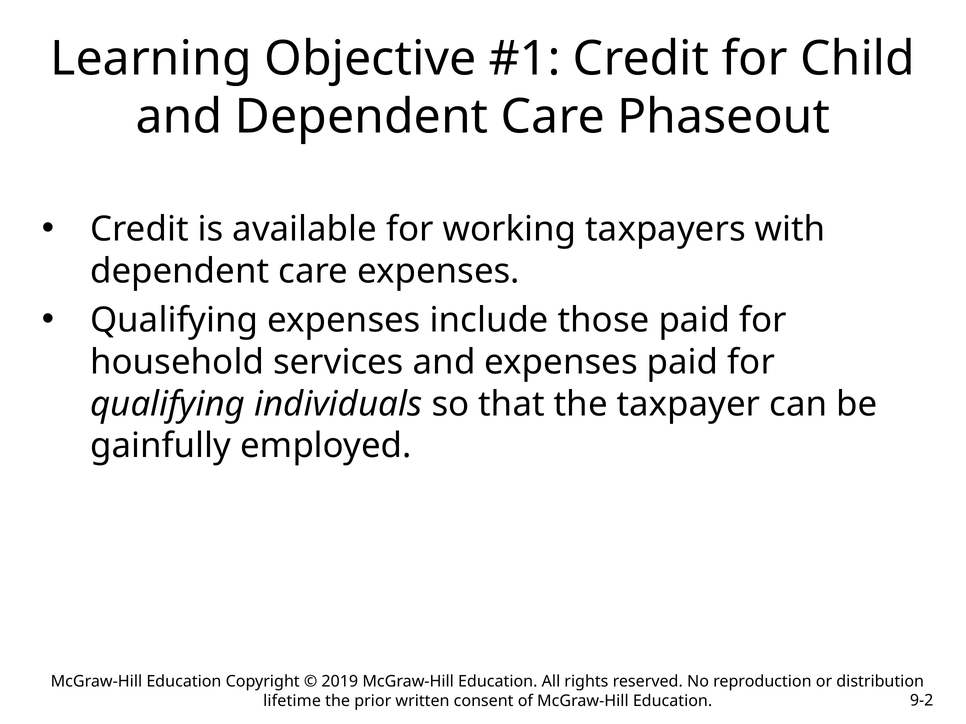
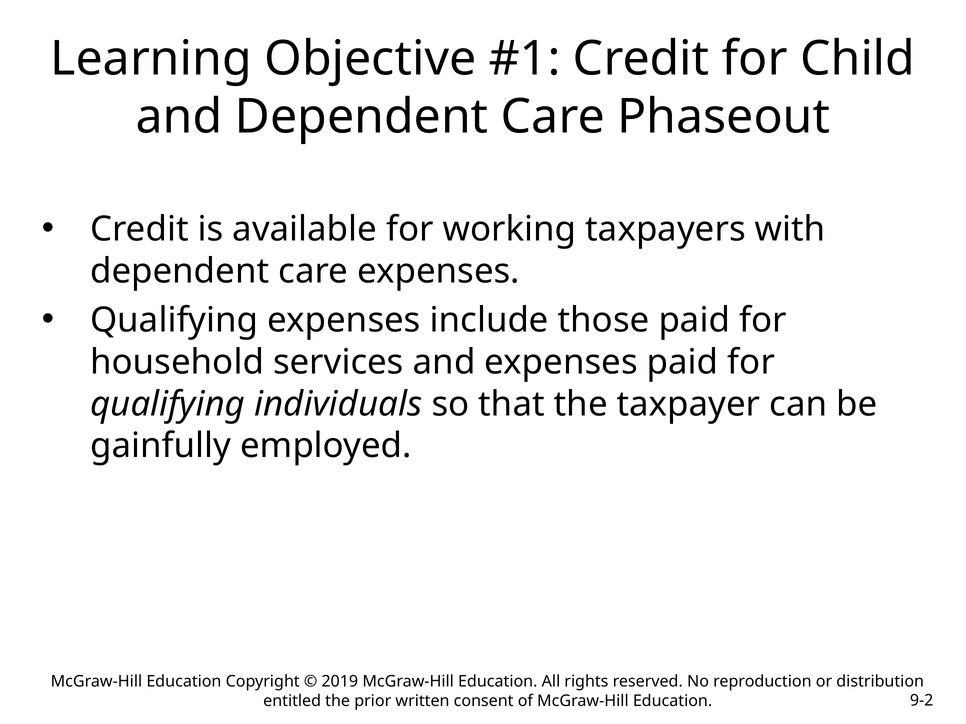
lifetime: lifetime -> entitled
